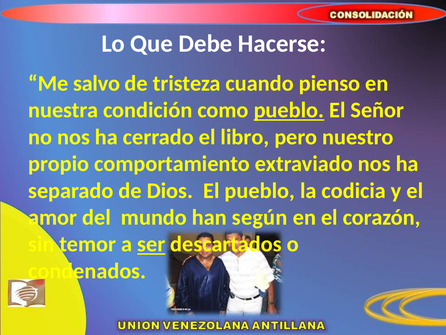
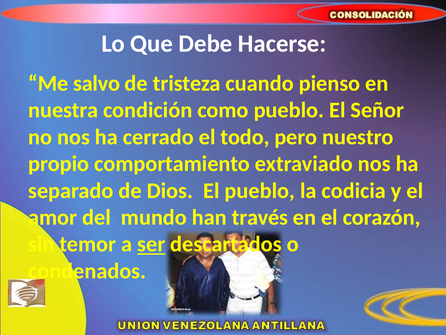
pueblo at (289, 110) underline: present -> none
libro: libro -> todo
según: según -> través
